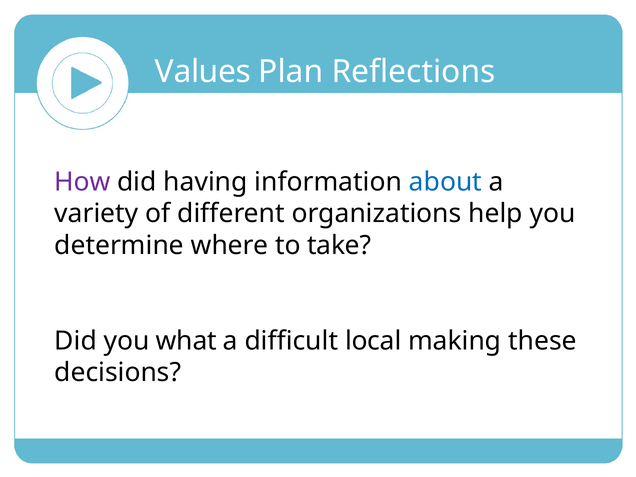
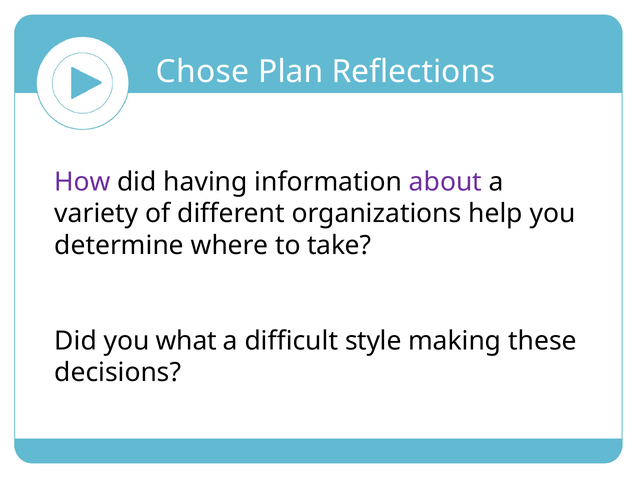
Values: Values -> Chose
about colour: blue -> purple
local: local -> style
